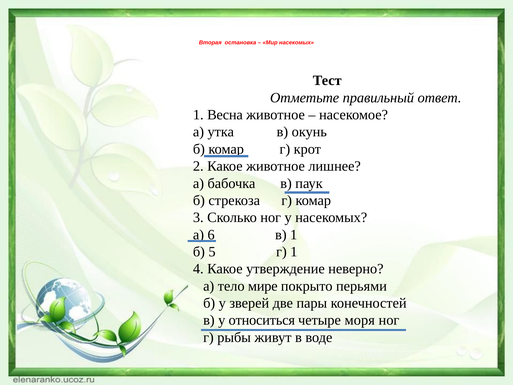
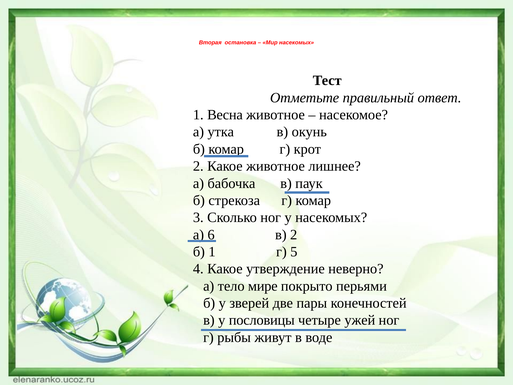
в 1: 1 -> 2
б 5: 5 -> 1
г 1: 1 -> 5
относиться: относиться -> пословицы
моря: моря -> ужей
